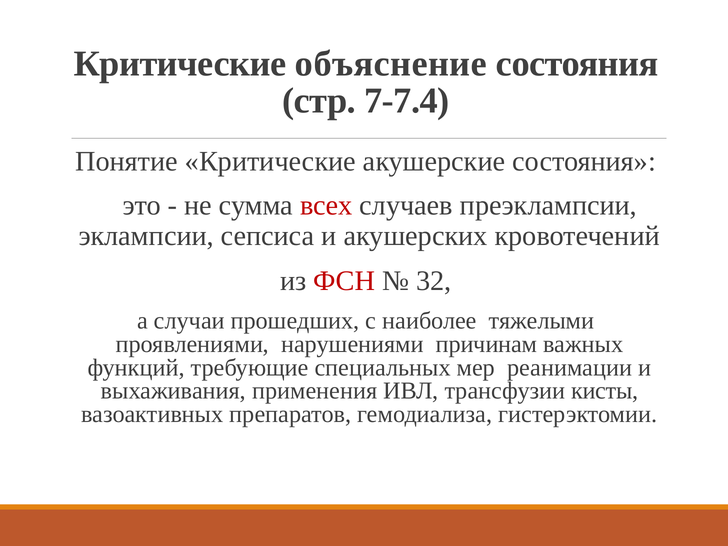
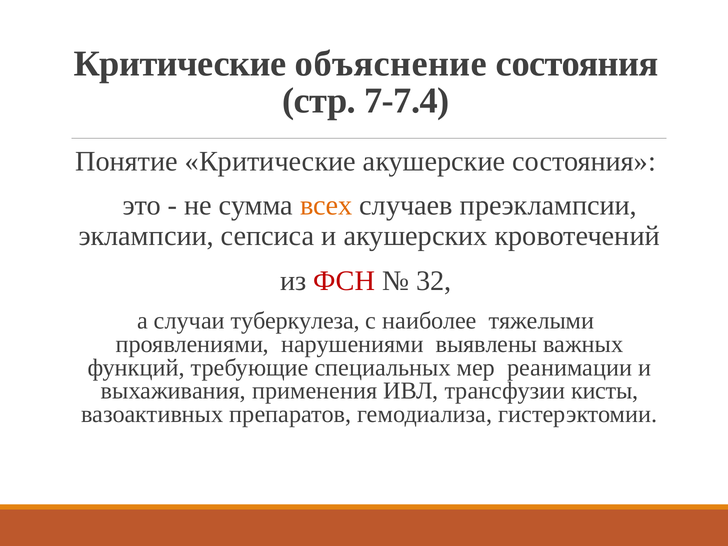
всех colour: red -> orange
прошедших: прошедших -> туберкулеза
причинам: причинам -> выявлены
